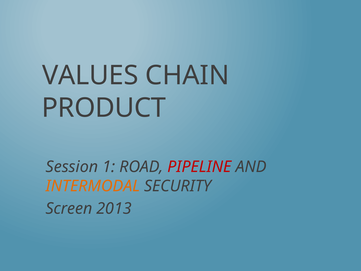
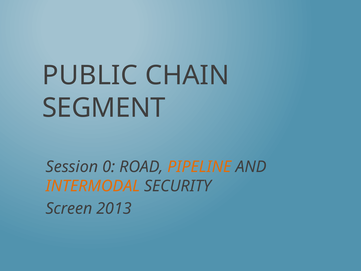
VALUES: VALUES -> PUBLIC
PRODUCT: PRODUCT -> SEGMENT
1: 1 -> 0
PIPELINE colour: red -> orange
